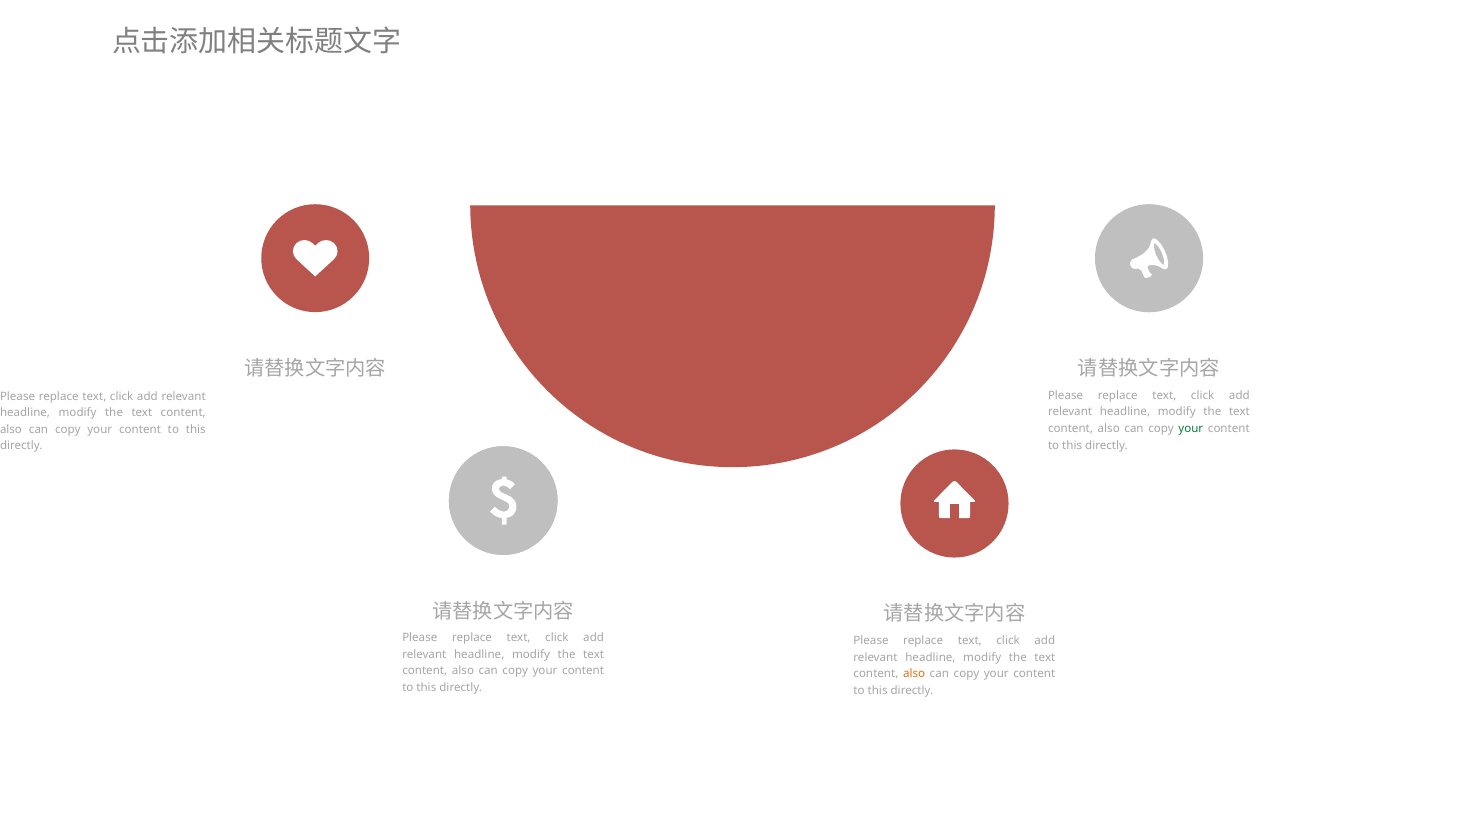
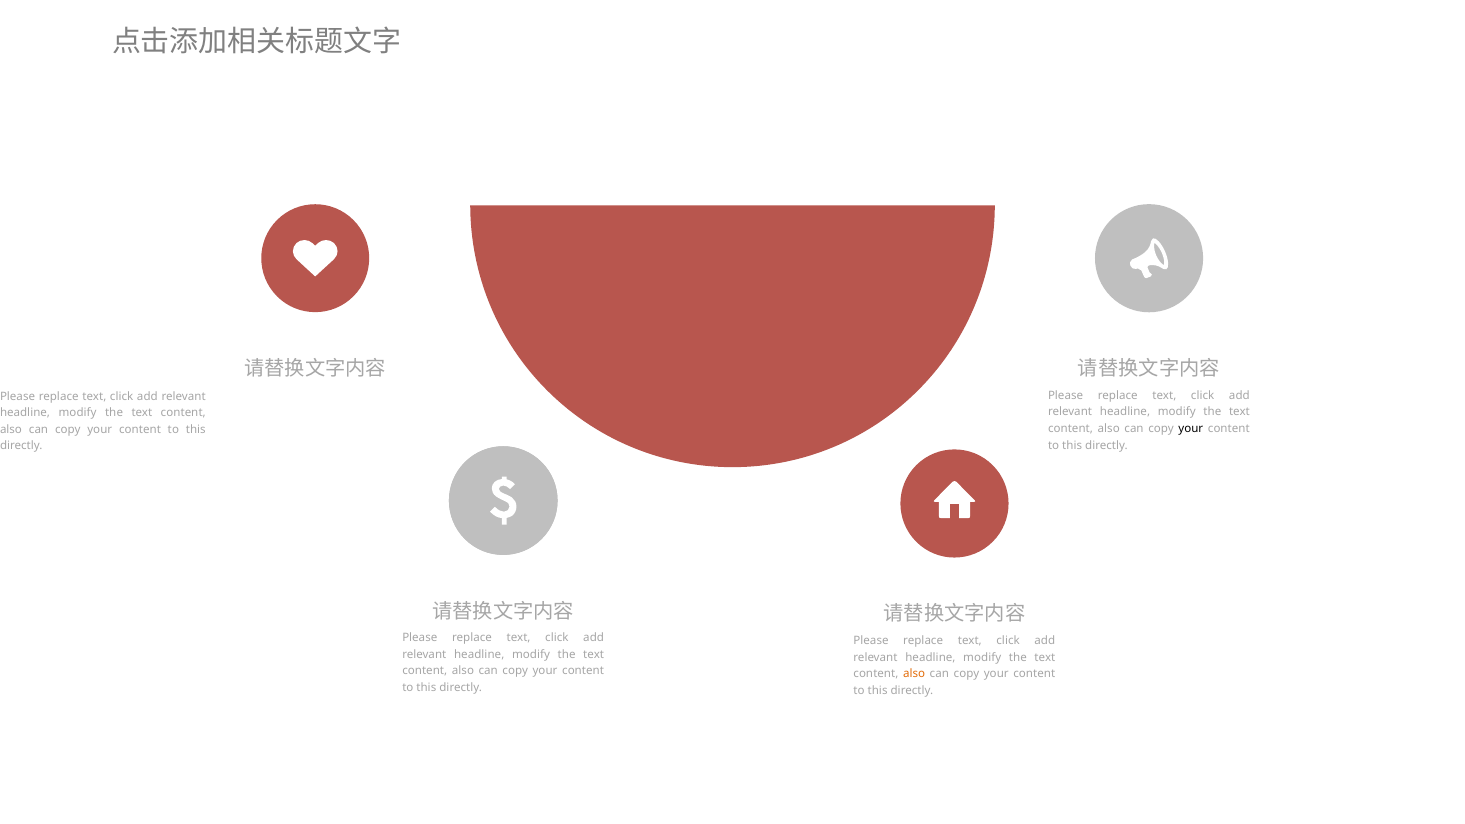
your at (1191, 429) colour: green -> black
